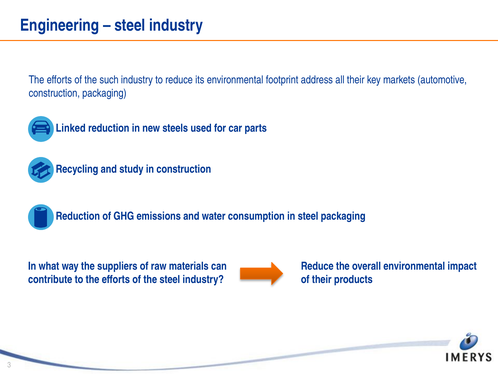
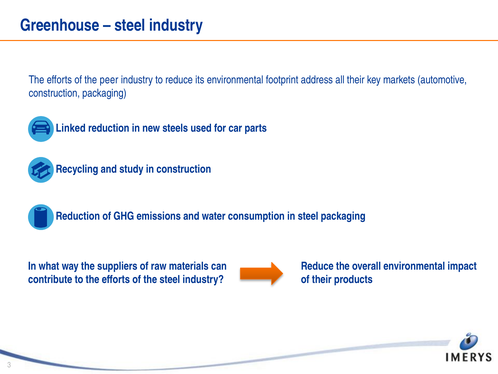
Engineering: Engineering -> Greenhouse
such: such -> peer
